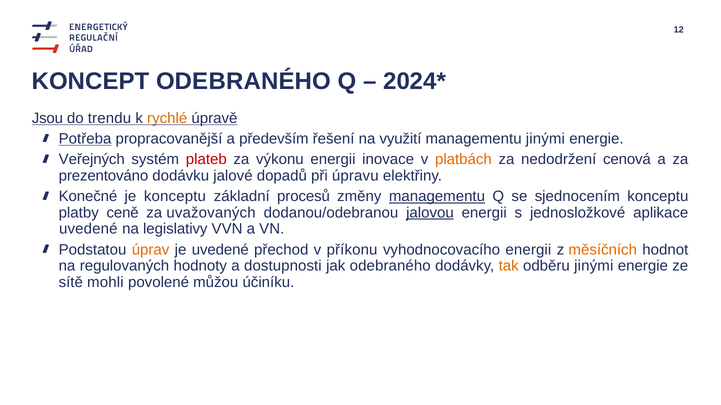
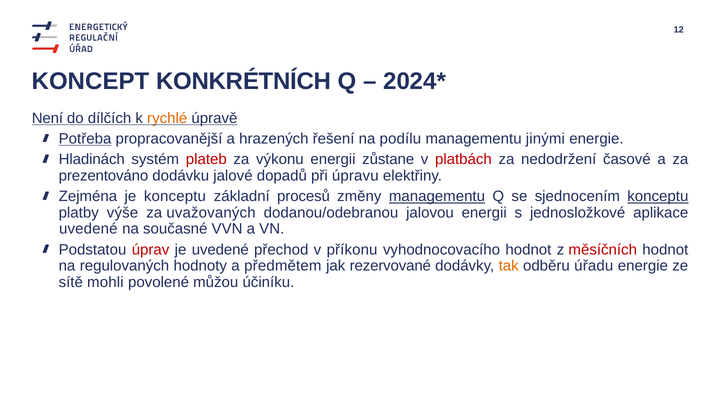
KONCEPT ODEBRANÉHO: ODEBRANÉHO -> KONKRÉTNÍCH
Jsou: Jsou -> Není
trendu: trendu -> dílčích
především: především -> hrazených
využití: využití -> podílu
Veřejných: Veřejných -> Hladinách
inovace: inovace -> zůstane
platbách colour: orange -> red
cenová: cenová -> časové
Konečné: Konečné -> Zejména
konceptu at (658, 197) underline: none -> present
ceně: ceně -> výše
jalovou underline: present -> none
legislativy: legislativy -> současné
úprav colour: orange -> red
vyhodnocovacího energii: energii -> hodnot
měsíčních colour: orange -> red
dostupnosti: dostupnosti -> předmětem
jak odebraného: odebraného -> rezervované
odběru jinými: jinými -> úřadu
